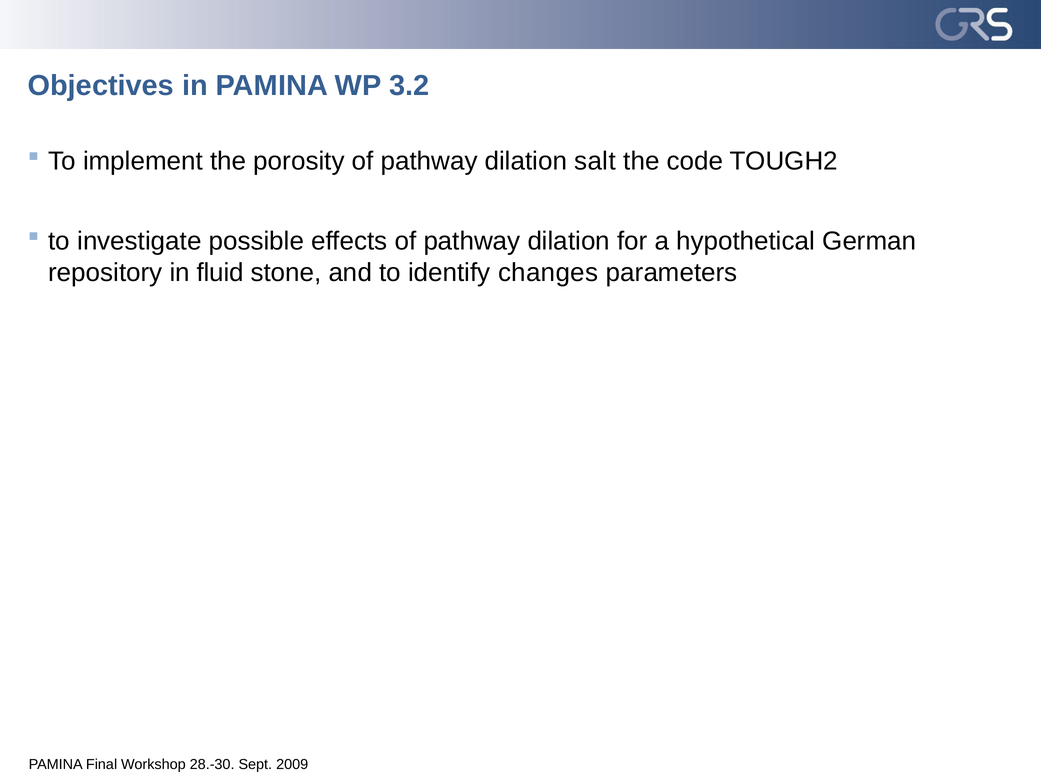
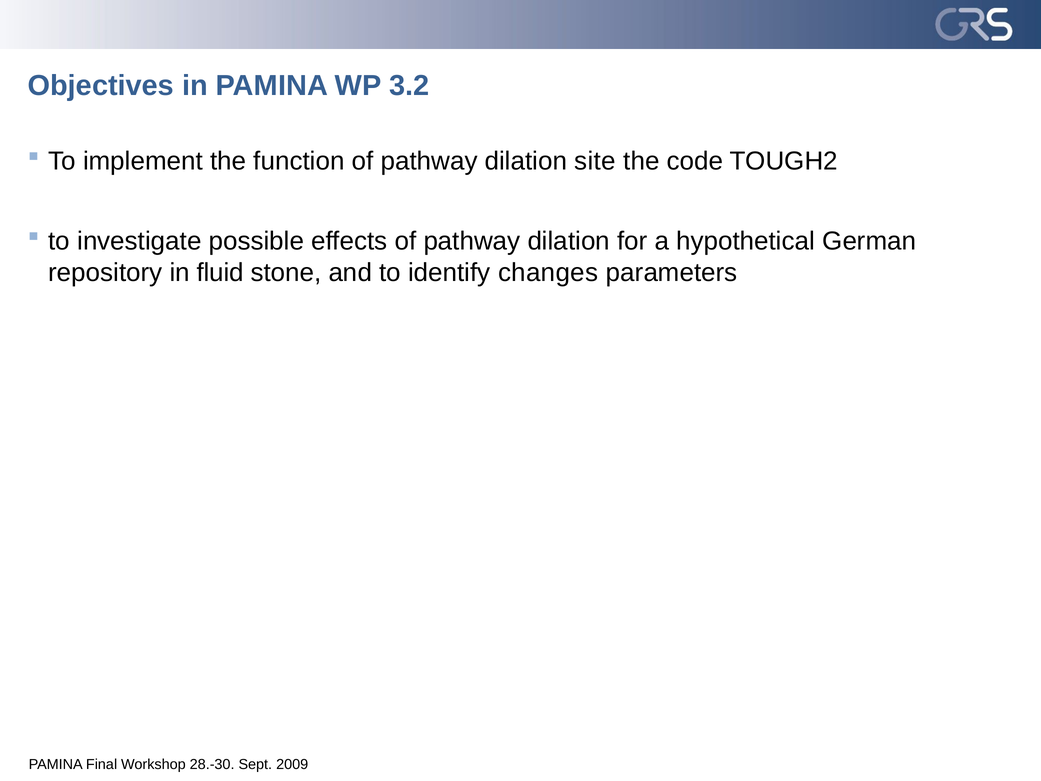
porosity: porosity -> function
salt: salt -> site
